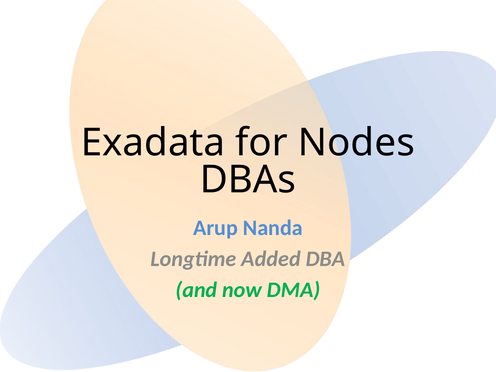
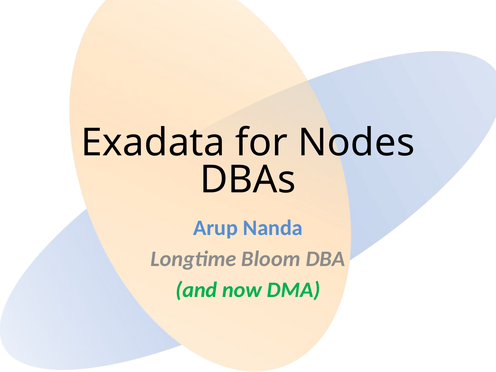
Added: Added -> Bloom
